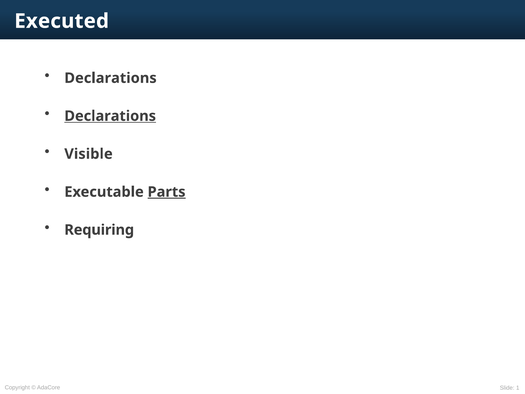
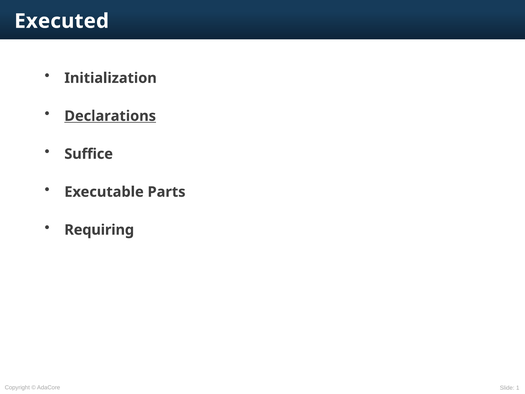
Declarations at (111, 78): Declarations -> Initialization
Visible: Visible -> Suffice
Parts underline: present -> none
